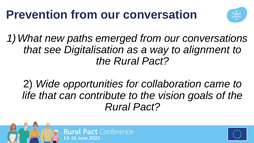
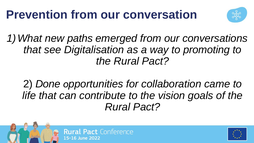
alignment: alignment -> promoting
Wide: Wide -> Done
